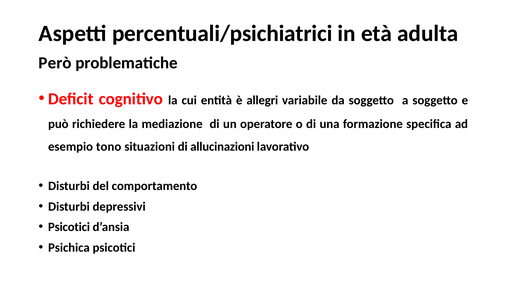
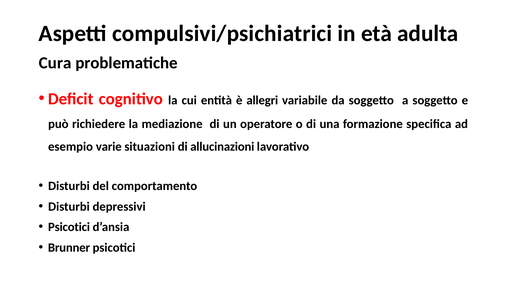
percentuali/psichiatrici: percentuali/psichiatrici -> compulsivi/psichiatrici
Però: Però -> Cura
tono: tono -> varie
Psichica: Psichica -> Brunner
